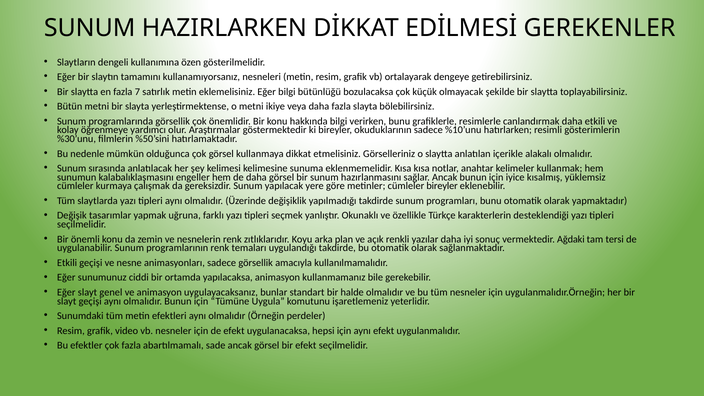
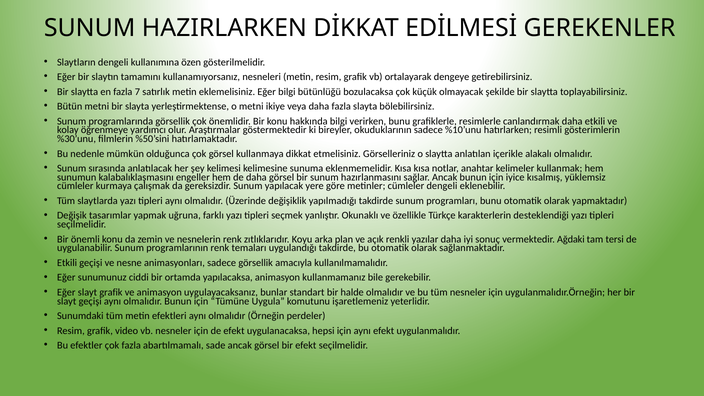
cümleler bireyler: bireyler -> dengeli
slayt genel: genel -> grafik
